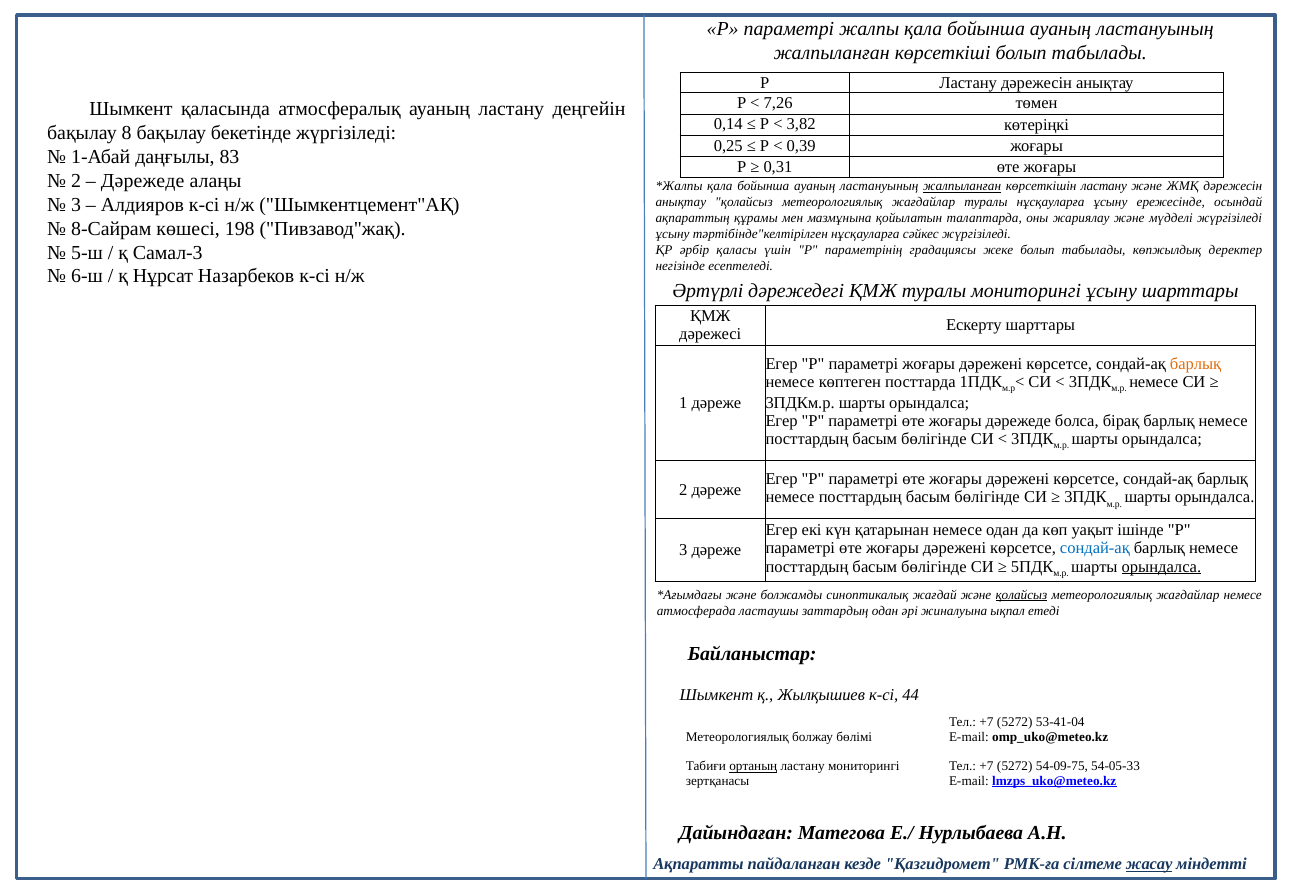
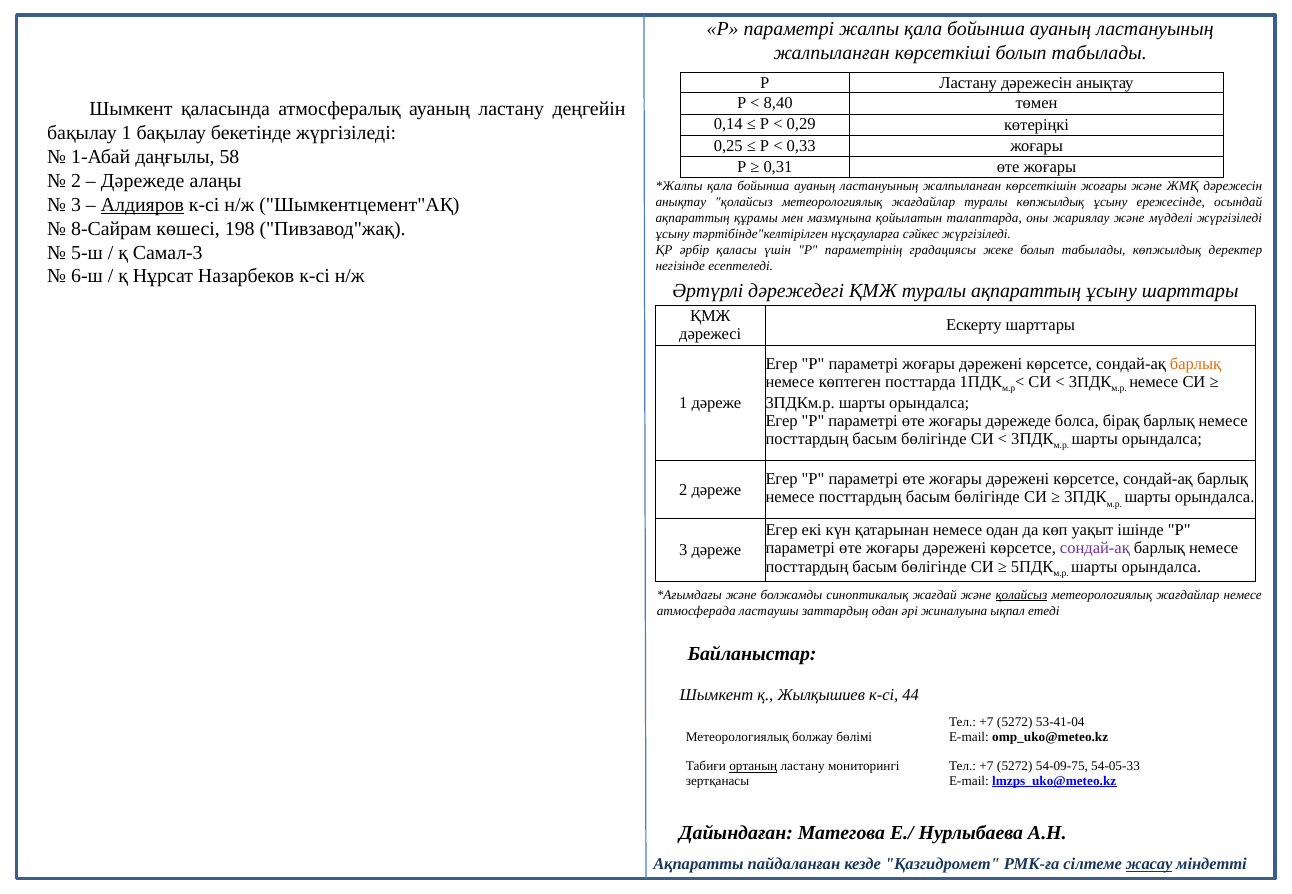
7,26: 7,26 -> 8,40
3,82: 3,82 -> 0,29
бақылау 8: 8 -> 1
0,39: 0,39 -> 0,33
83: 83 -> 58
жалпыланған at (962, 186) underline: present -> none
көрсеткішін ластану: ластану -> жоғары
Алдияров underline: none -> present
туралы нұсқауларға: нұсқауларға -> көпжылдық
туралы мониторингі: мониторингі -> ақпараттың
сондай-ақ at (1095, 549) colour: blue -> purple
орындалса at (1161, 567) underline: present -> none
